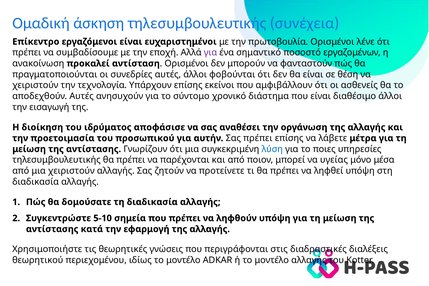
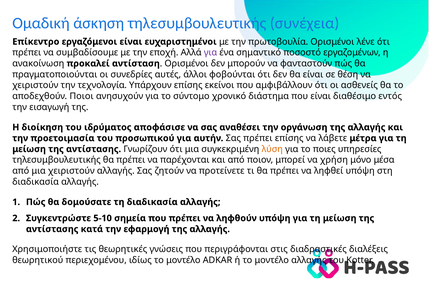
αποδεχθούν Αυτές: Αυτές -> Ποιοι
διαθέσιμο άλλοι: άλλοι -> εντός
λύση colour: blue -> orange
υγείας: υγείας -> χρήση
